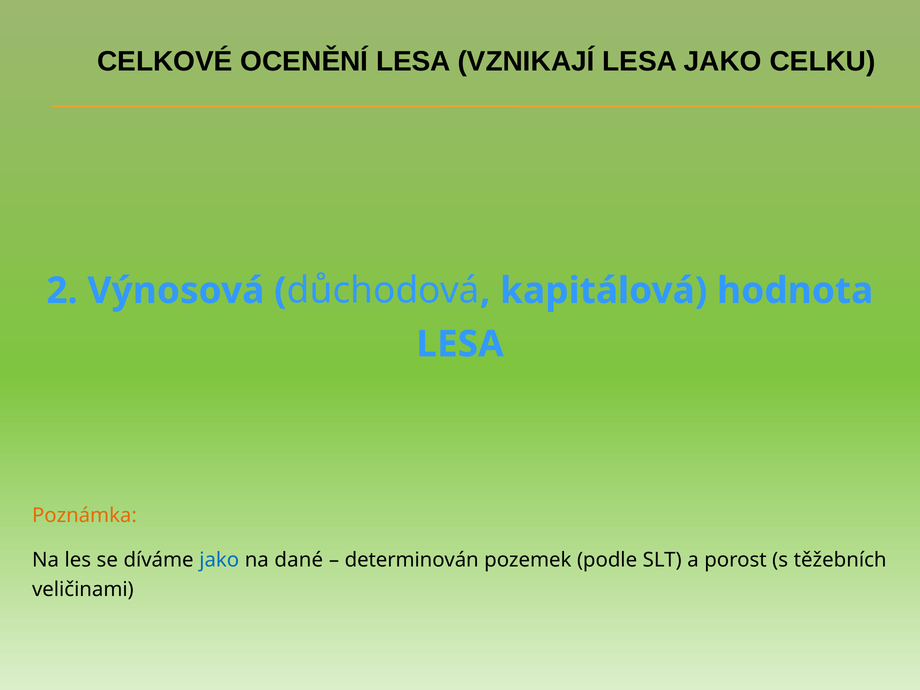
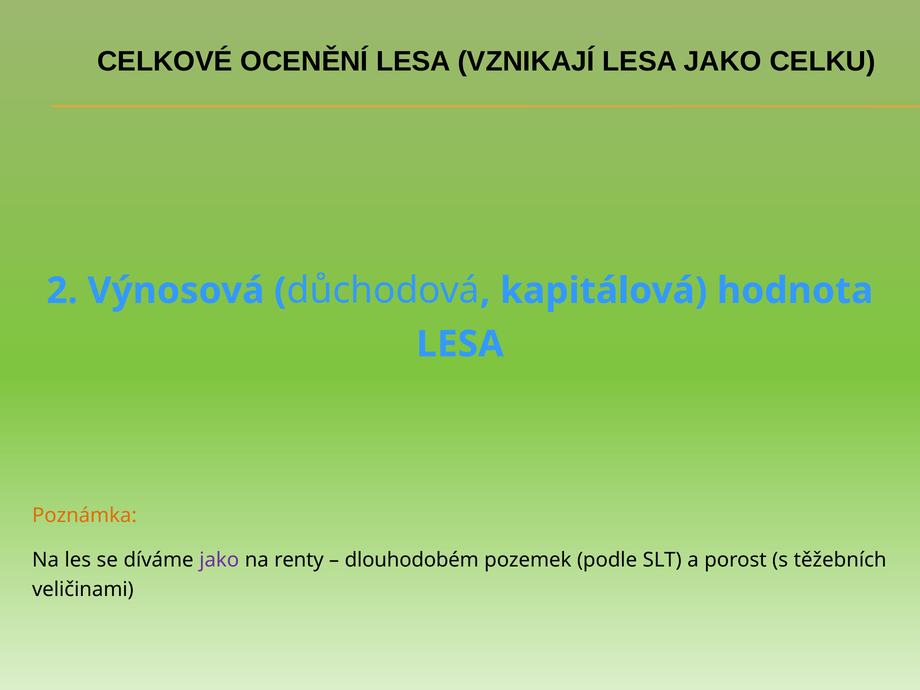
jako at (219, 560) colour: blue -> purple
dané: dané -> renty
determinován: determinován -> dlouhodobém
